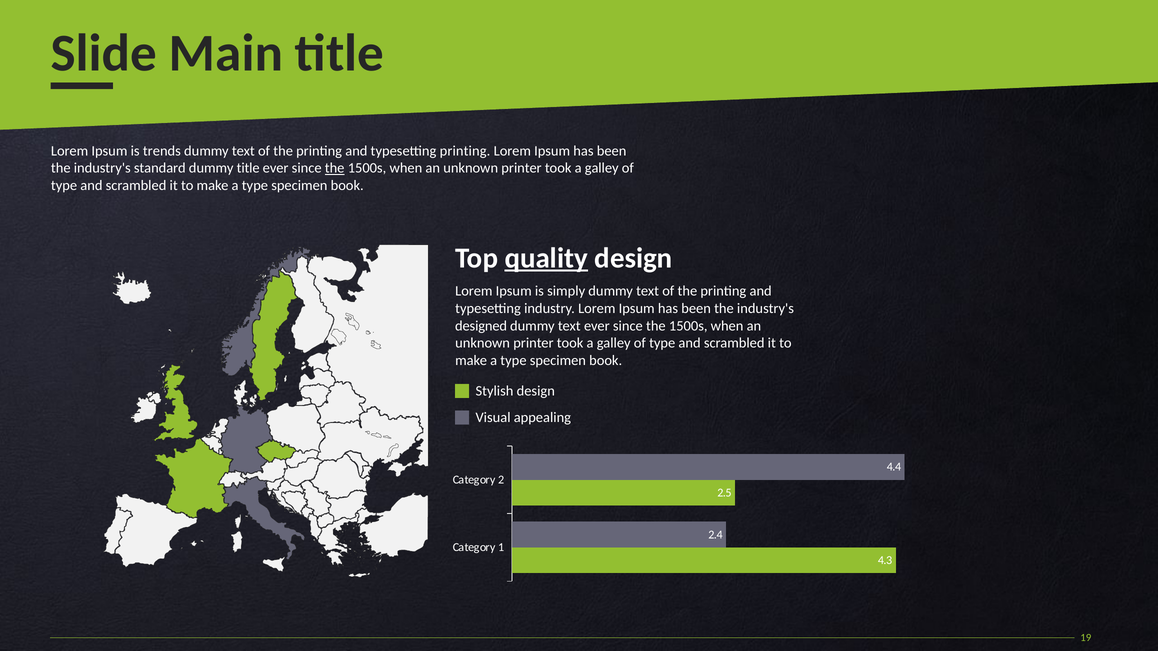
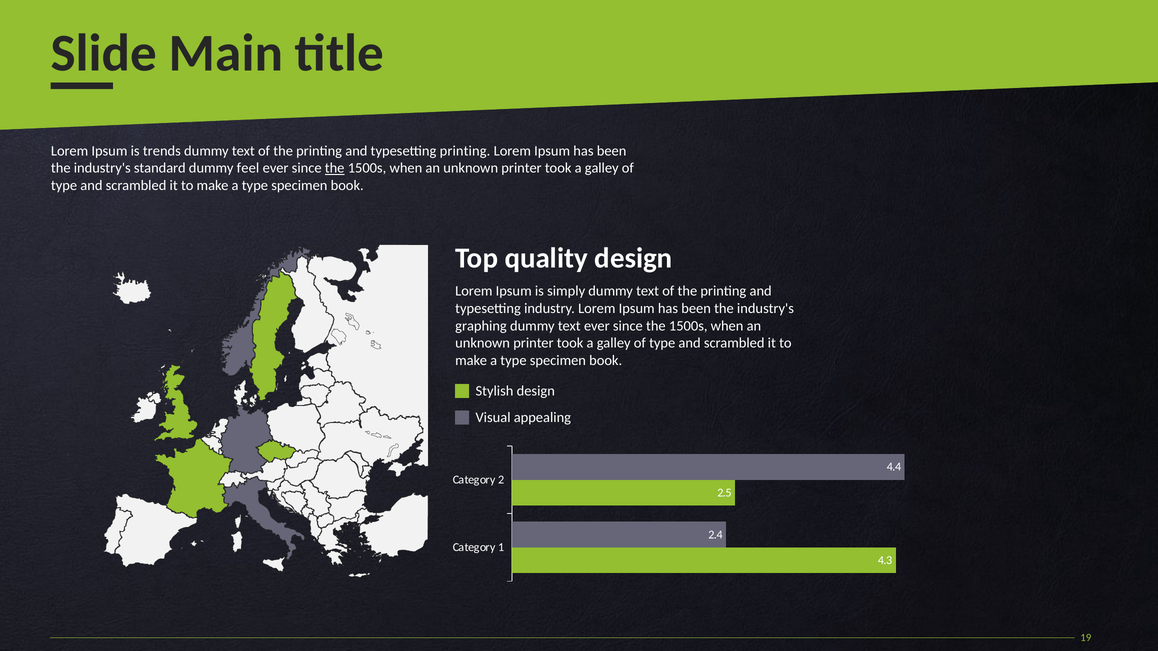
dummy title: title -> feel
quality underline: present -> none
designed: designed -> graphing
